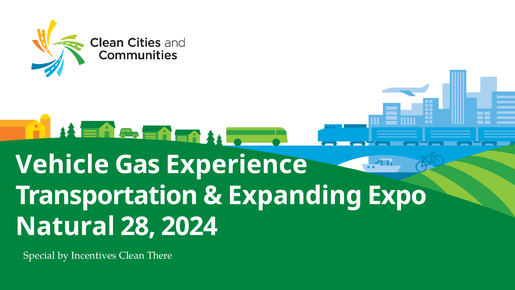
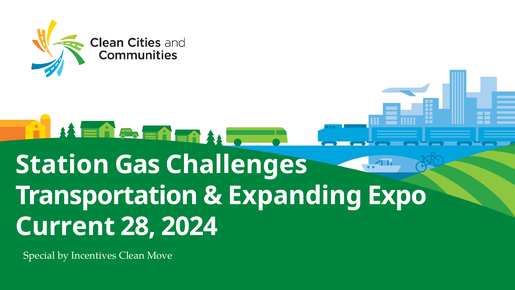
Vehicle: Vehicle -> Station
Experience: Experience -> Challenges
Natural: Natural -> Current
There: There -> Move
